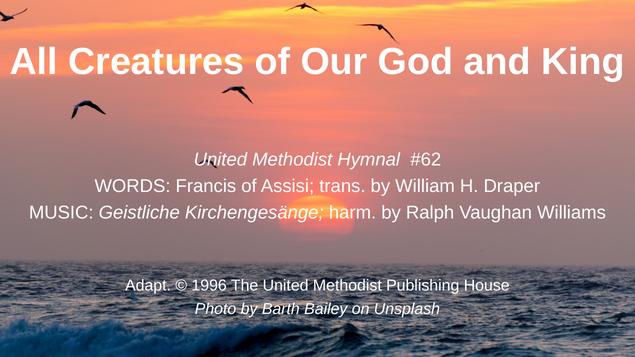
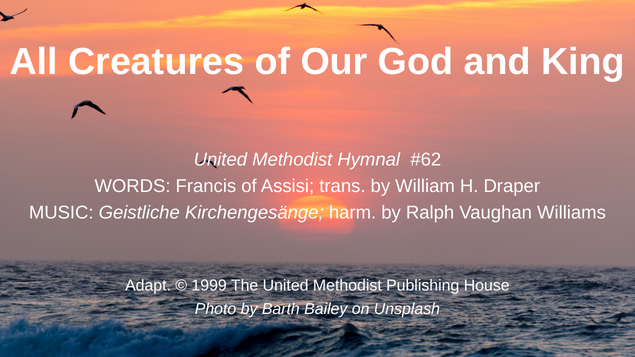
1996: 1996 -> 1999
